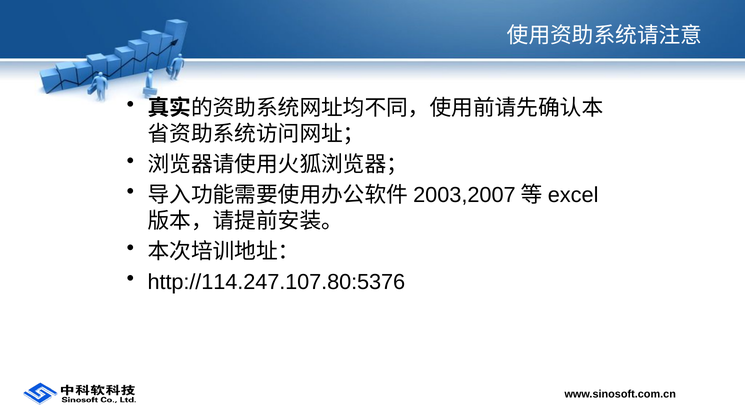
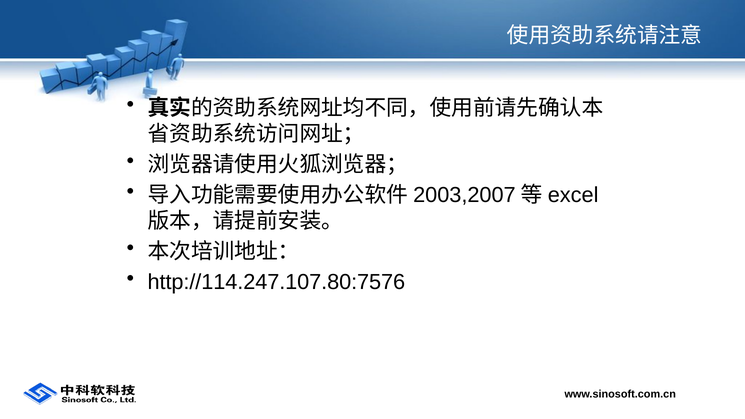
http://114.247.107.80:5376: http://114.247.107.80:5376 -> http://114.247.107.80:7576
